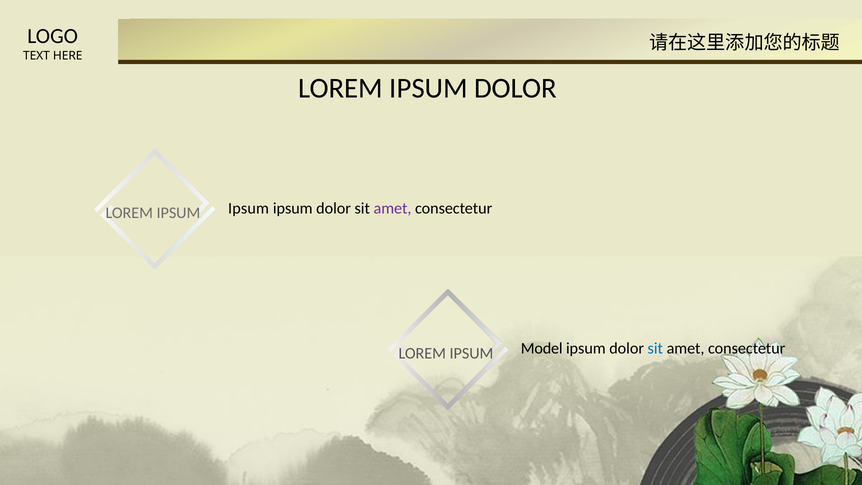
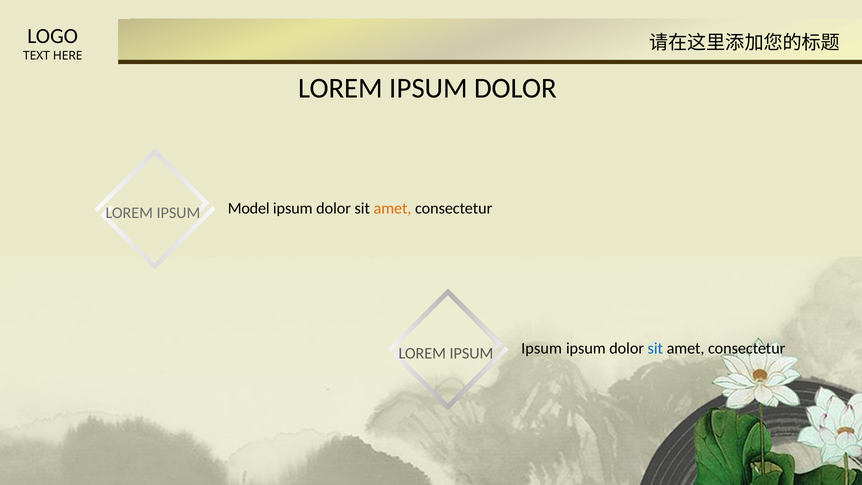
LOREM IPSUM Ipsum: Ipsum -> Model
amet at (393, 208) colour: purple -> orange
LOREM IPSUM Model: Model -> Ipsum
